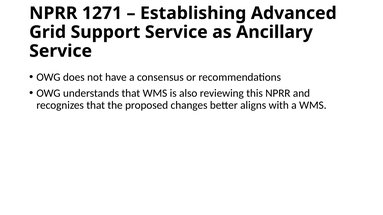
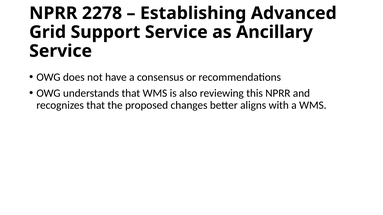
1271: 1271 -> 2278
